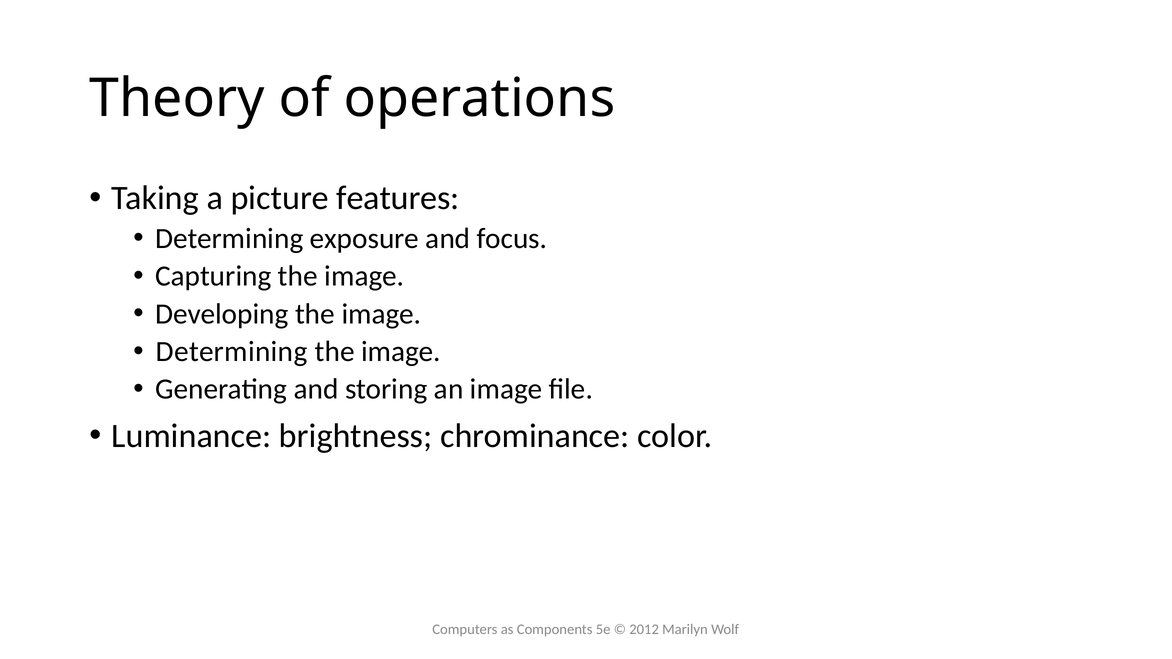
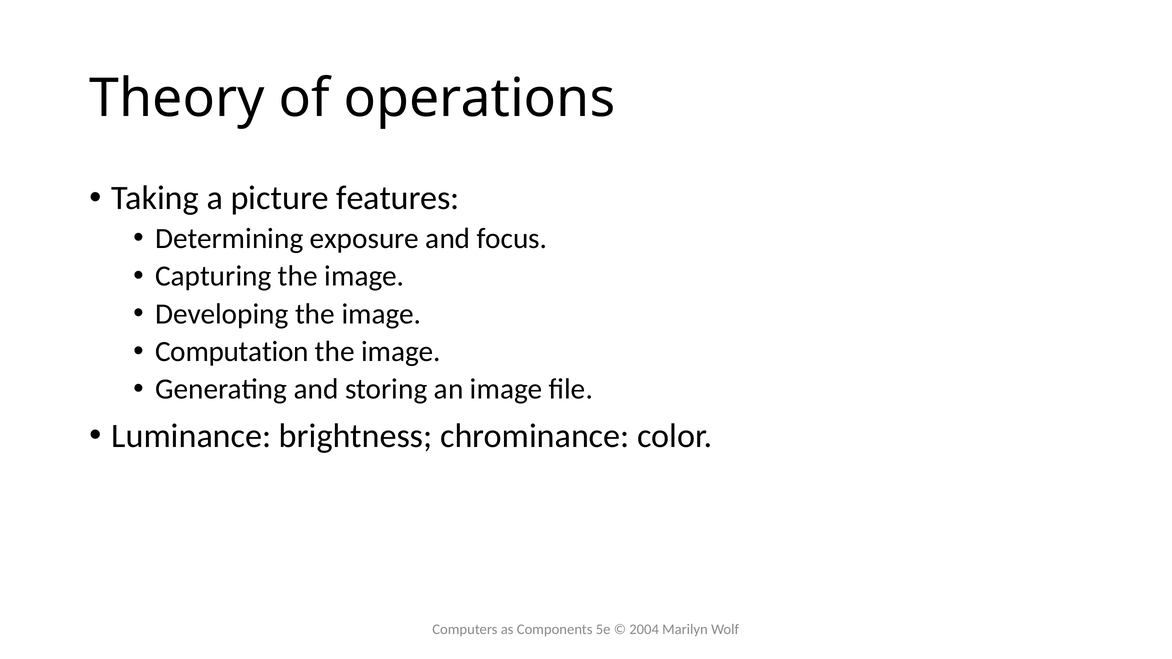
Determining at (232, 352): Determining -> Computation
2012: 2012 -> 2004
